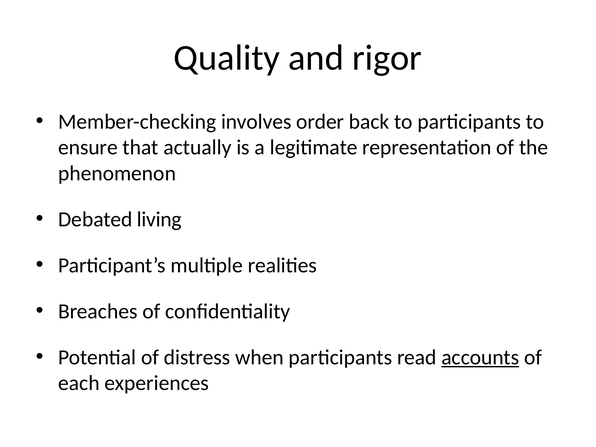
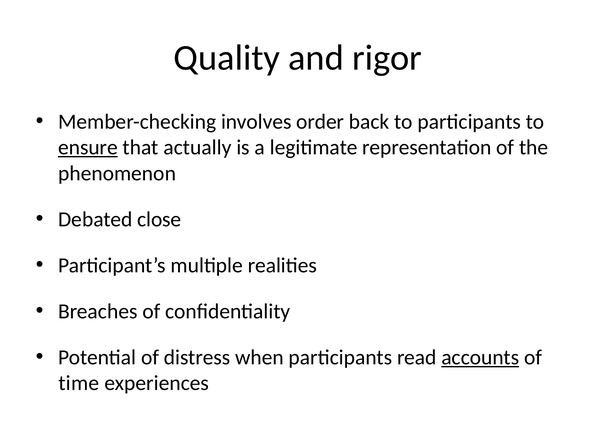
ensure underline: none -> present
living: living -> close
each: each -> time
